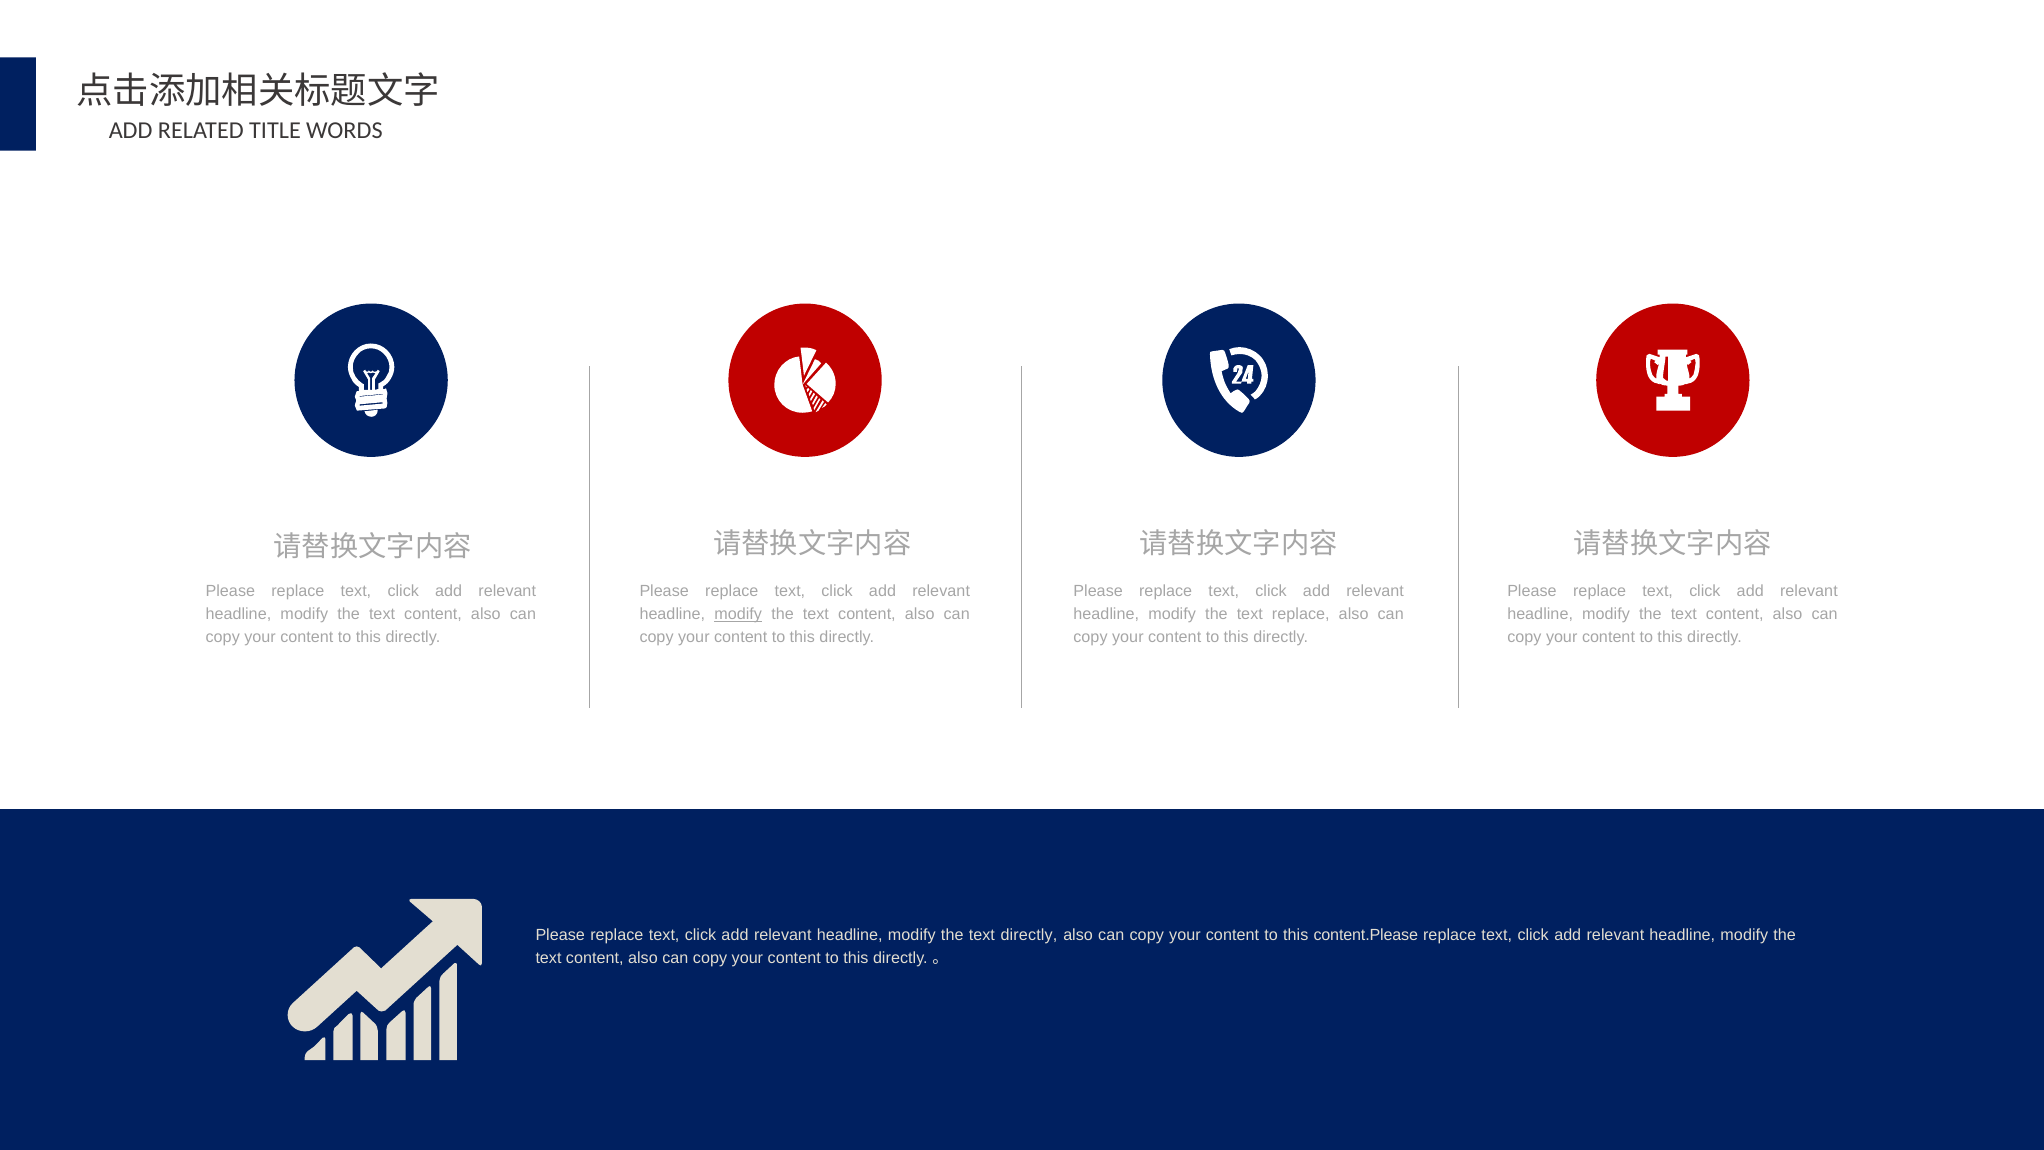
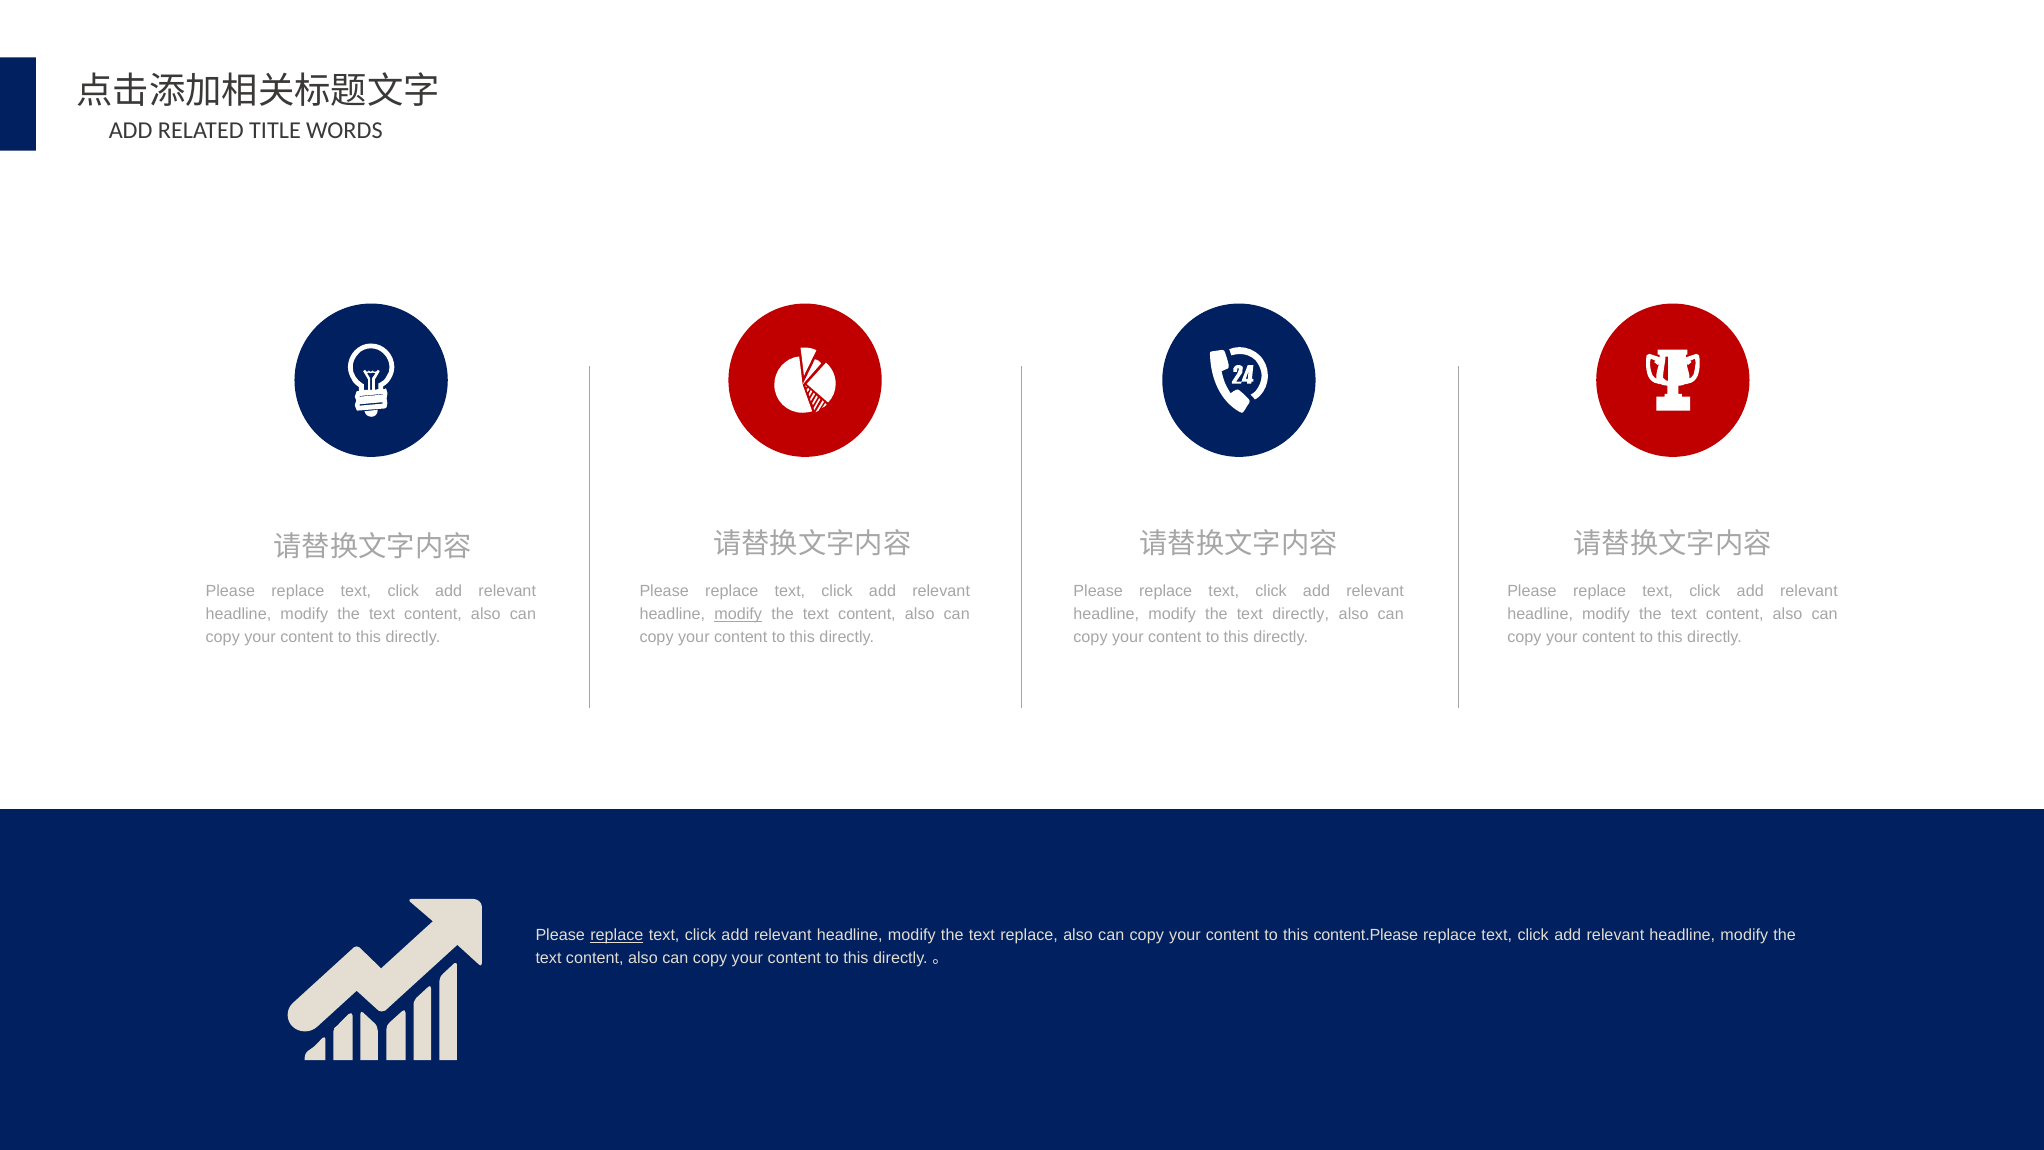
text replace: replace -> directly
replace at (617, 935) underline: none -> present
text directly: directly -> replace
